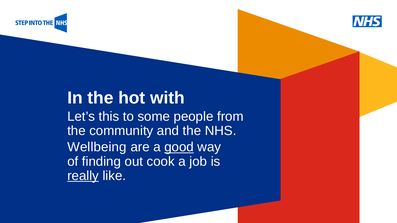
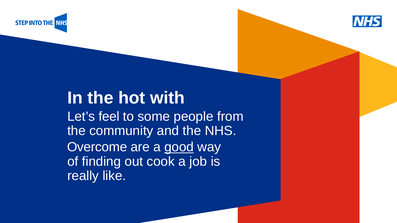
this: this -> feel
Wellbeing: Wellbeing -> Overcome
really underline: present -> none
